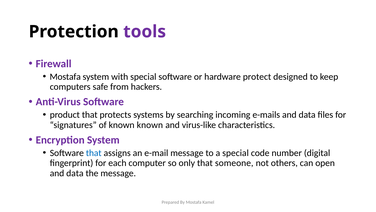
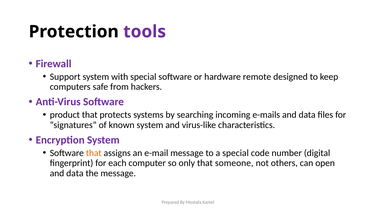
Mostafa at (65, 77): Mostafa -> Support
protect: protect -> remote
known known: known -> system
that at (94, 153) colour: blue -> orange
